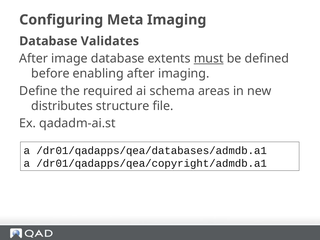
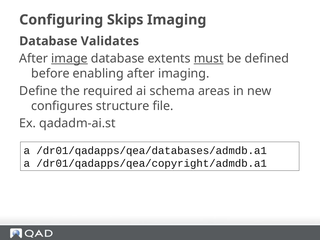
Meta: Meta -> Skips
image underline: none -> present
distributes: distributes -> configures
